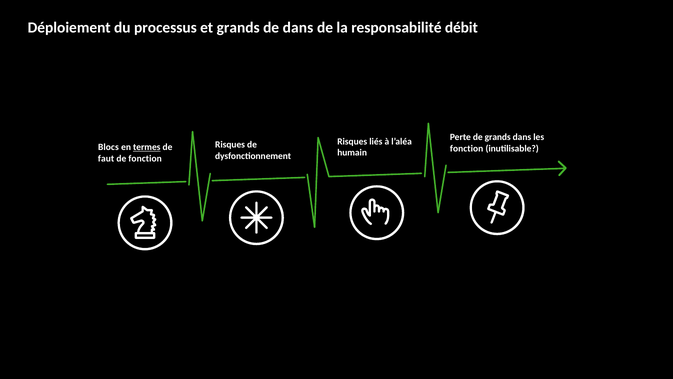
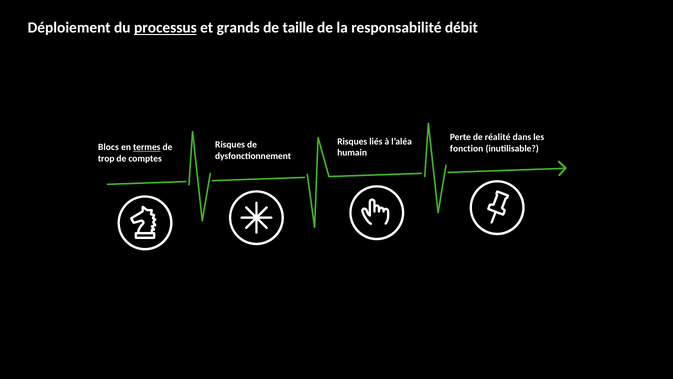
processus underline: none -> present
de dans: dans -> taille
de grands: grands -> réalité
faut: faut -> trop
de fonction: fonction -> comptes
